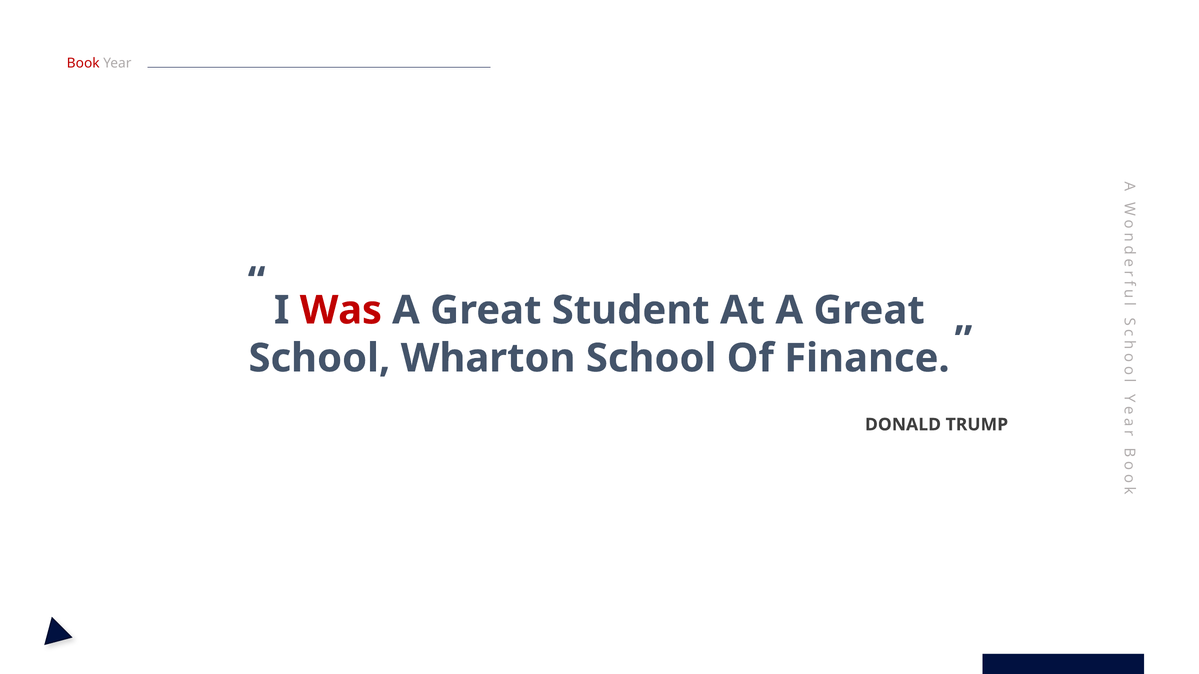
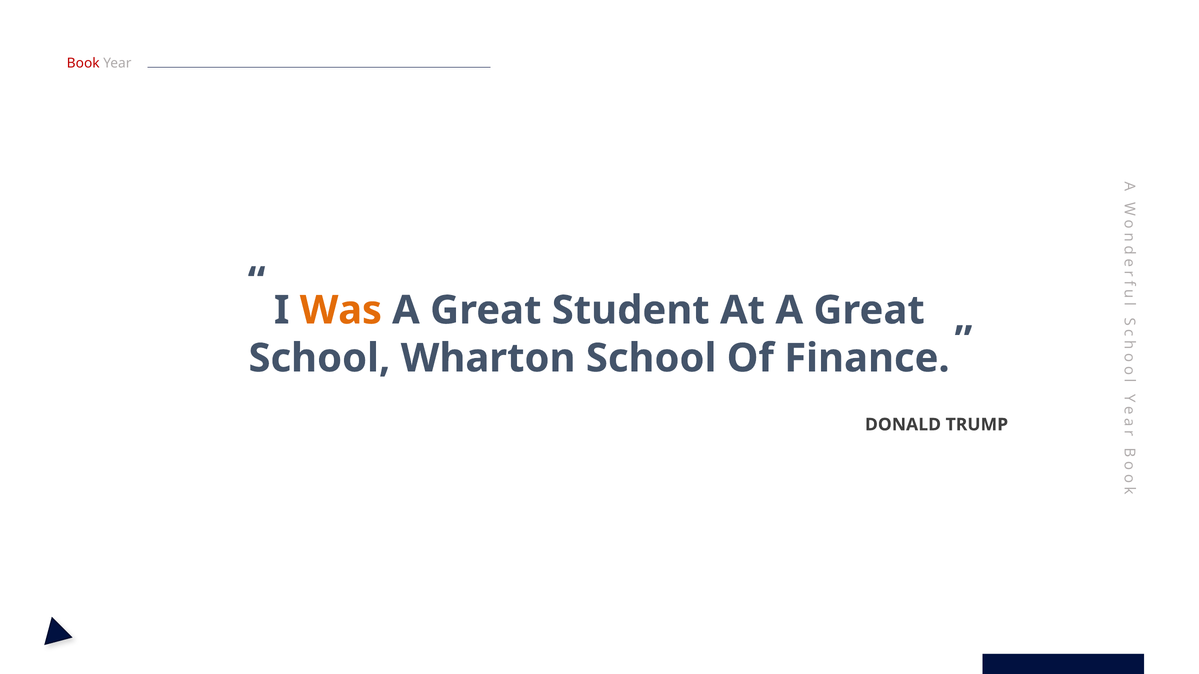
Was colour: red -> orange
